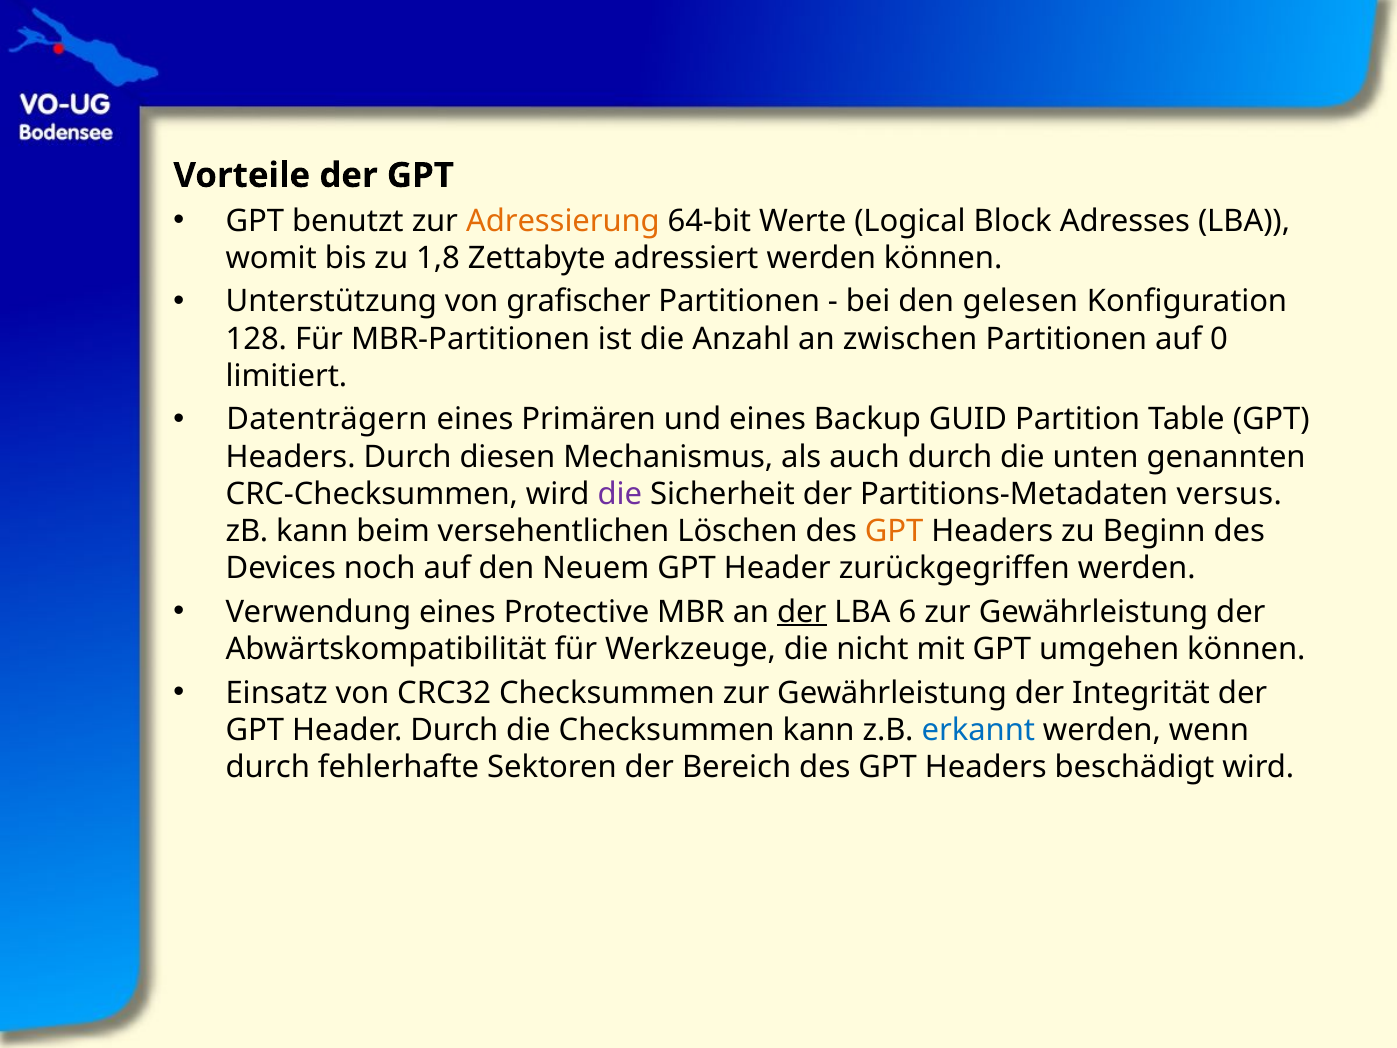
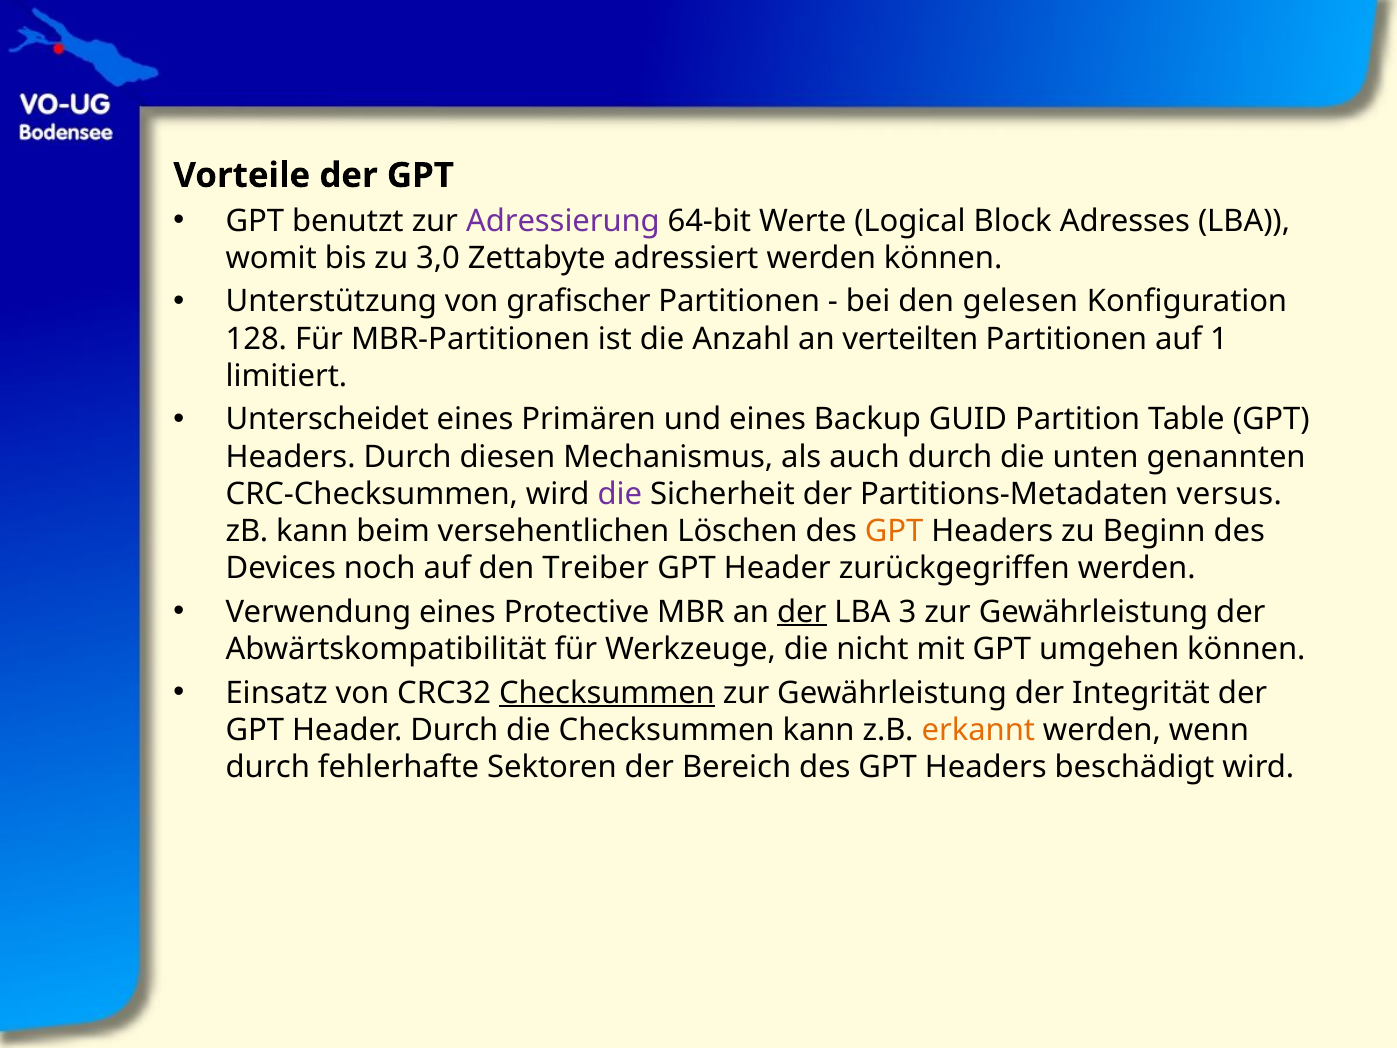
Adressierung colour: orange -> purple
1,8: 1,8 -> 3,0
zwischen: zwischen -> verteilten
0: 0 -> 1
Datenträgern: Datenträgern -> Unterscheidet
Neuem: Neuem -> Treiber
6: 6 -> 3
Checksummen at (607, 693) underline: none -> present
erkannt colour: blue -> orange
